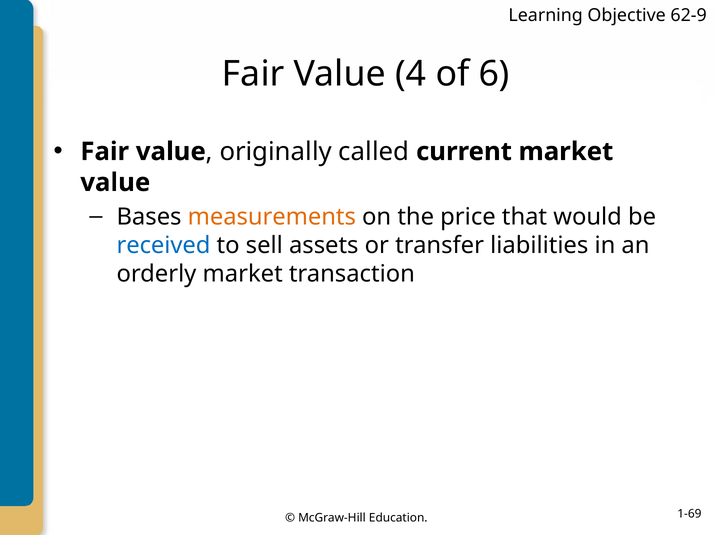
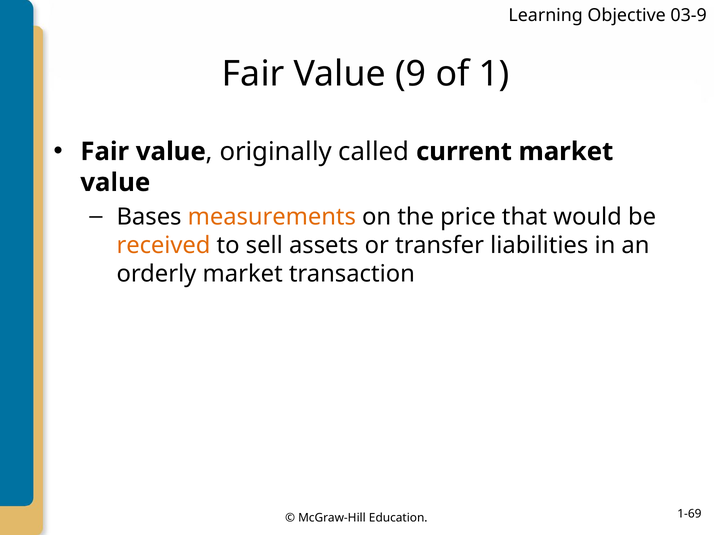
62-9: 62-9 -> 03-9
4: 4 -> 9
6: 6 -> 1
received colour: blue -> orange
